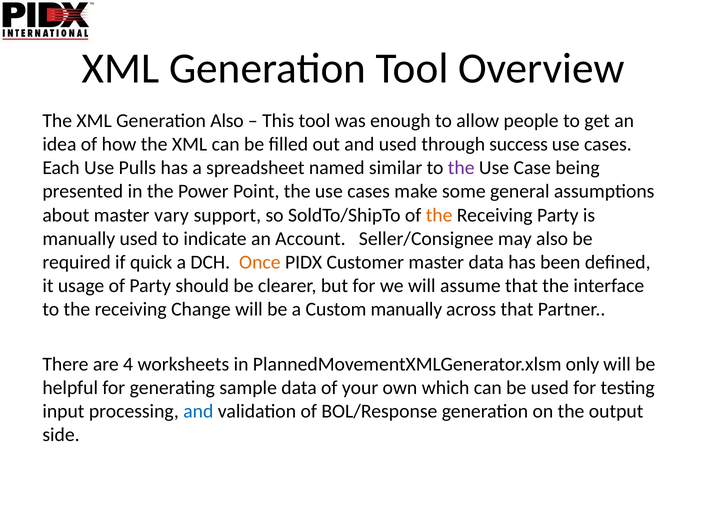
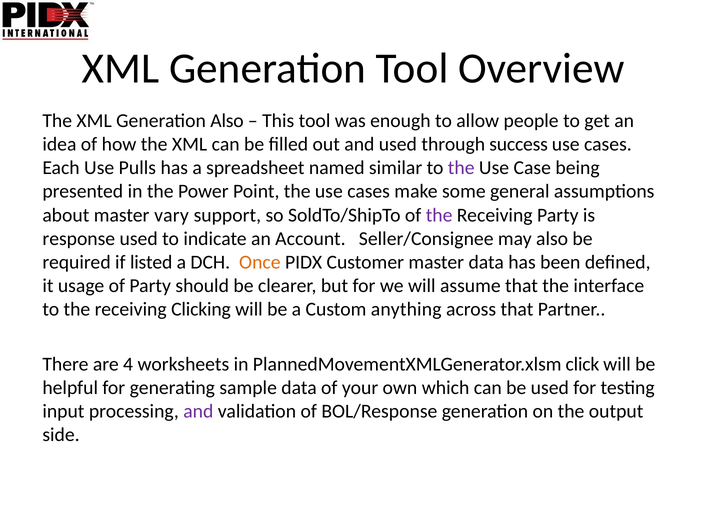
the at (439, 215) colour: orange -> purple
manually at (79, 239): manually -> response
quick: quick -> listed
Change: Change -> Clicking
Custom manually: manually -> anything
only: only -> click
and at (198, 412) colour: blue -> purple
